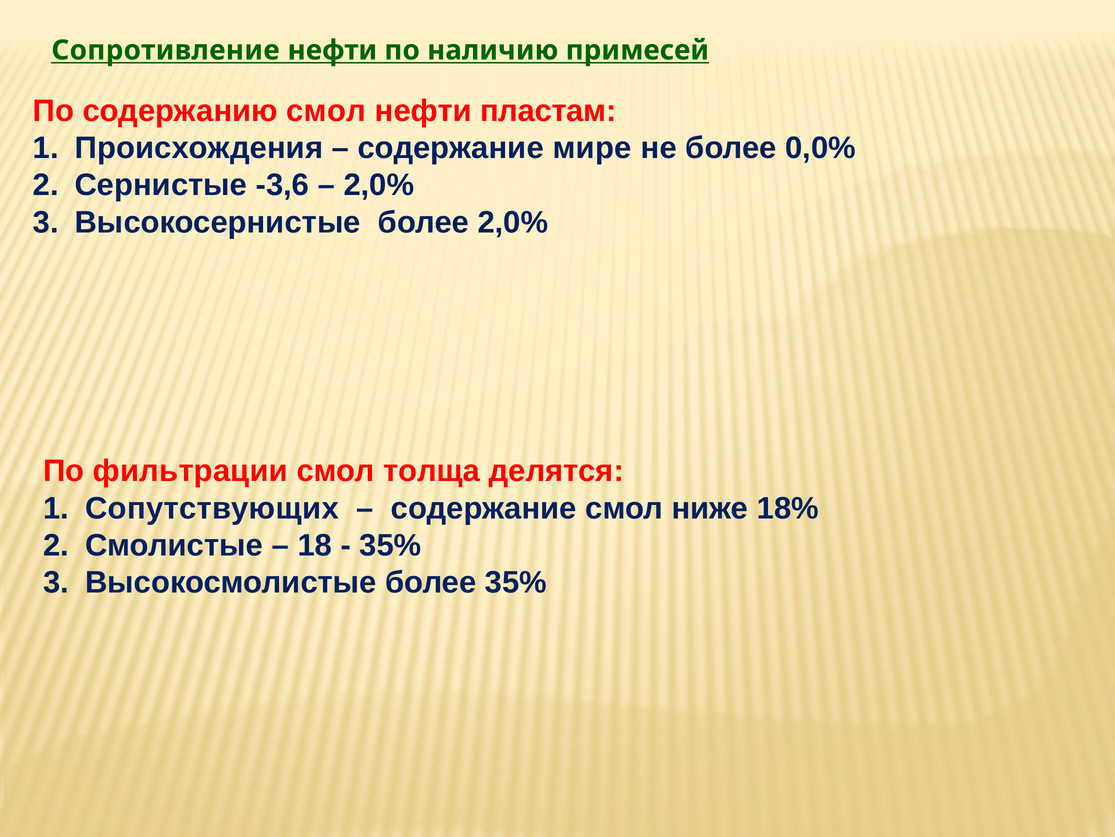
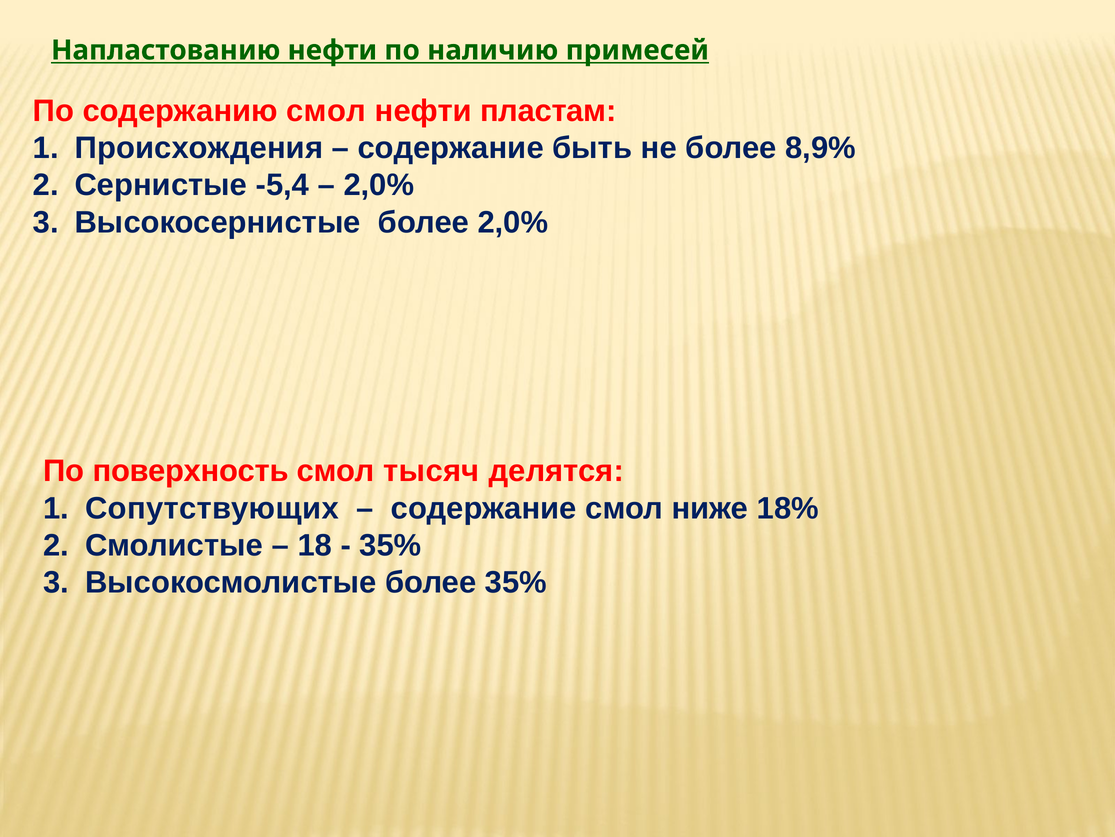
Сопротивление: Сопротивление -> Напластованию
мире: мире -> быть
0,0%: 0,0% -> 8,9%
-3,6: -3,6 -> -5,4
фильтрации: фильтрации -> поверхность
толща: толща -> тысяч
